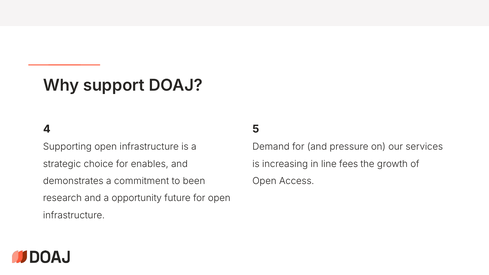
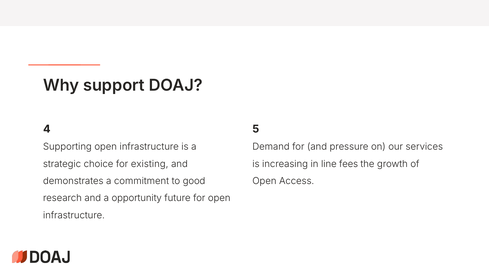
enables: enables -> existing
been: been -> good
